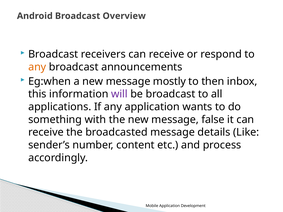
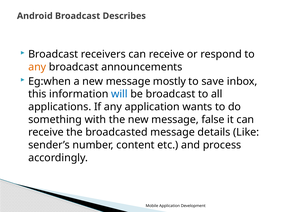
Overview: Overview -> Describes
then: then -> save
will colour: purple -> blue
